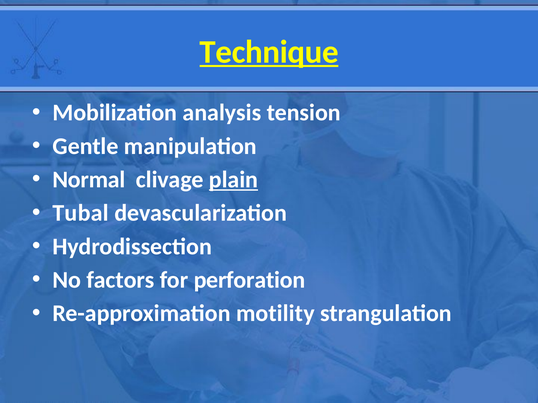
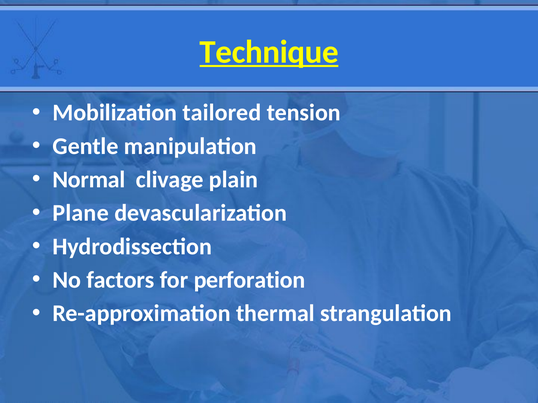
analysis: analysis -> tailored
plain underline: present -> none
Tubal: Tubal -> Plane
motility: motility -> thermal
